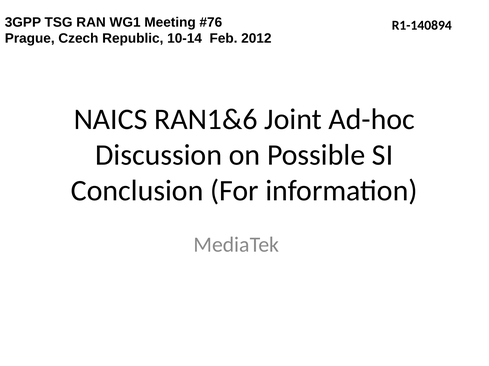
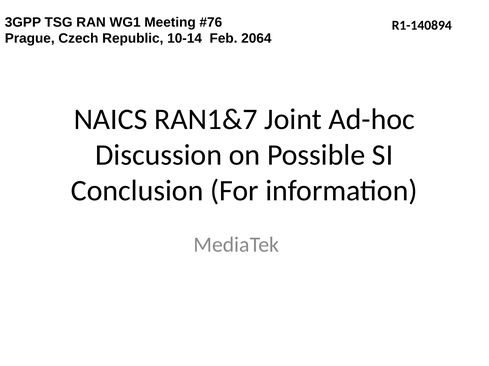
2012: 2012 -> 2064
RAN1&6: RAN1&6 -> RAN1&7
